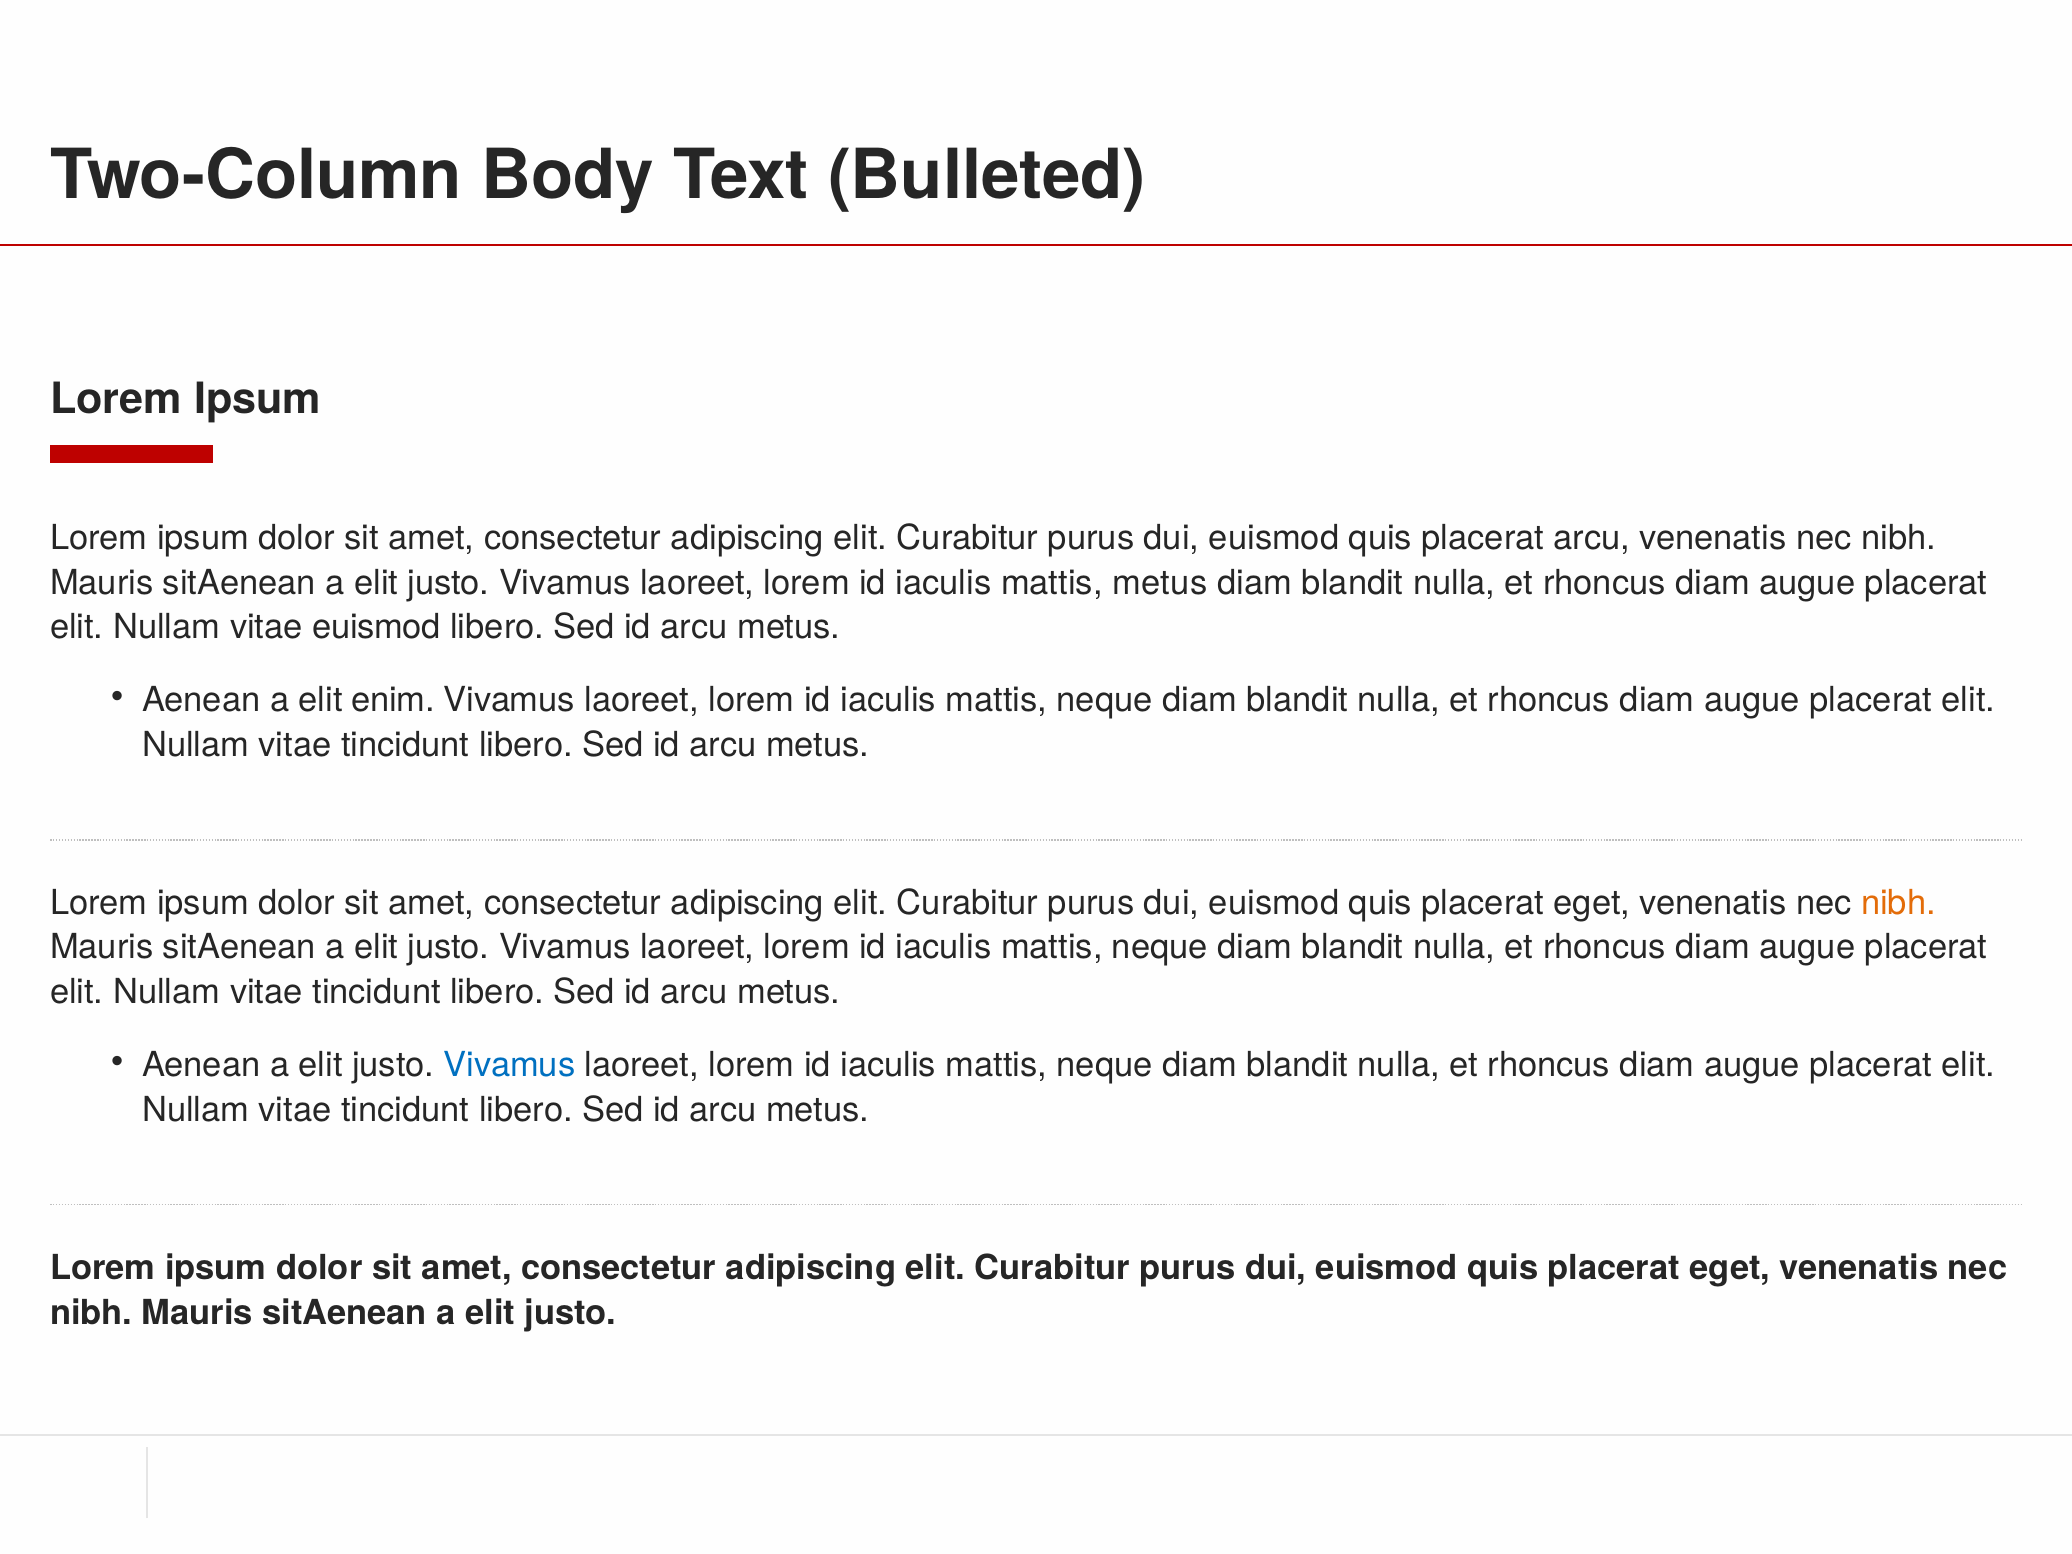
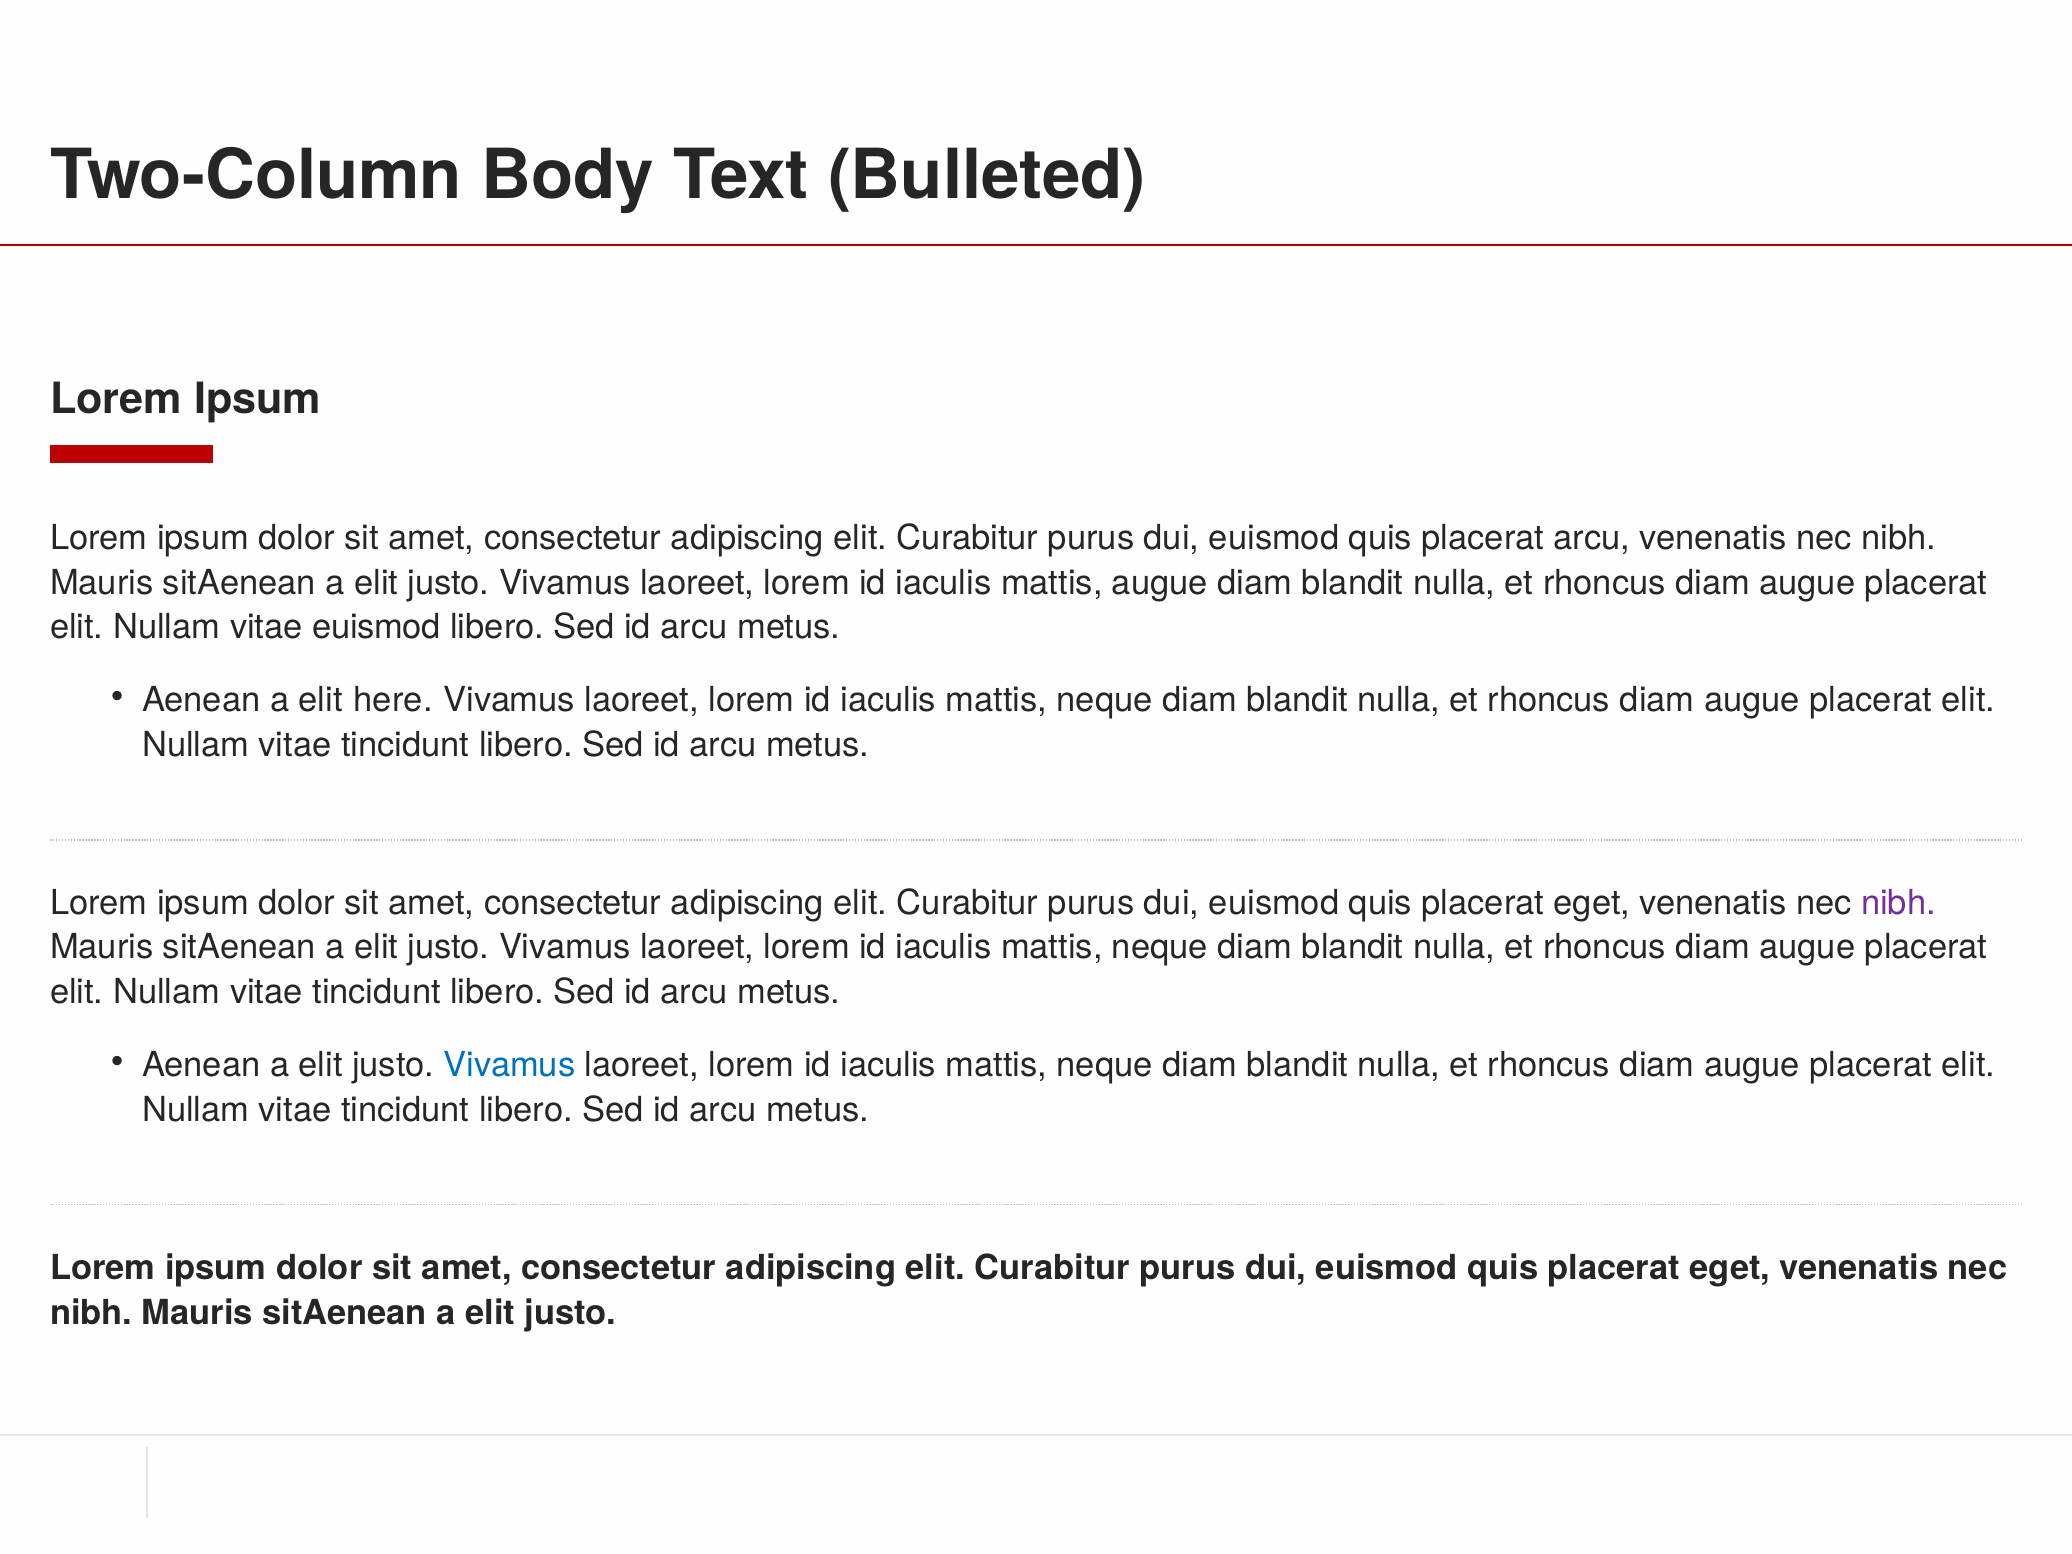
mattis metus: metus -> augue
enim: enim -> here
nibh at (1899, 903) colour: orange -> purple
